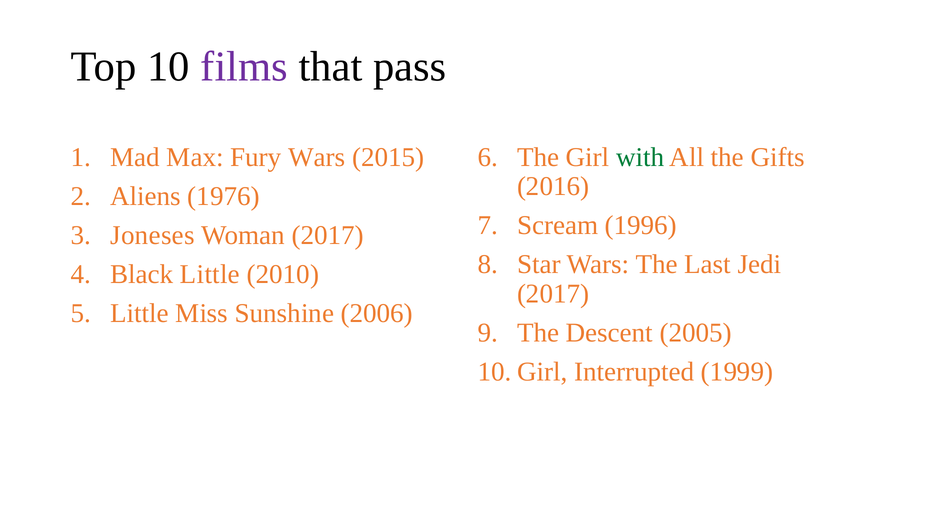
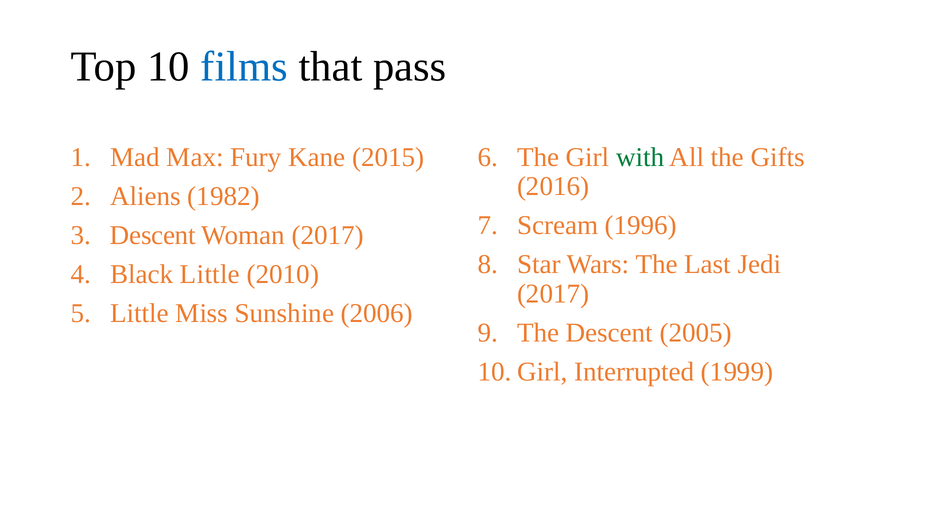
films colour: purple -> blue
Fury Wars: Wars -> Kane
1976: 1976 -> 1982
Joneses at (153, 235): Joneses -> Descent
